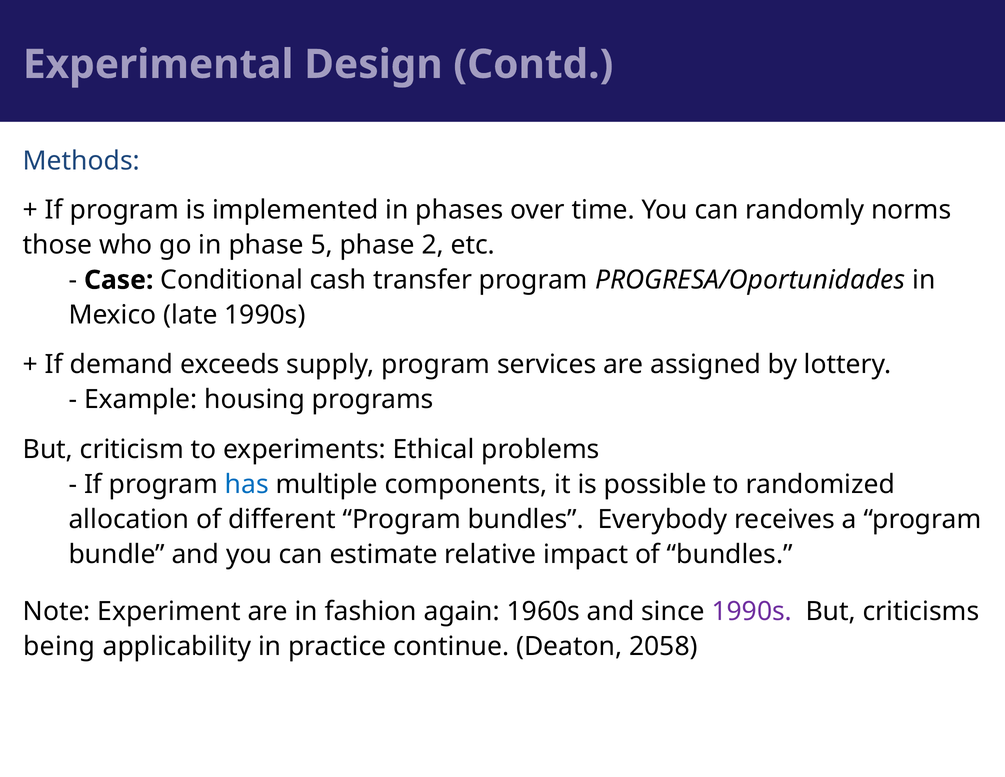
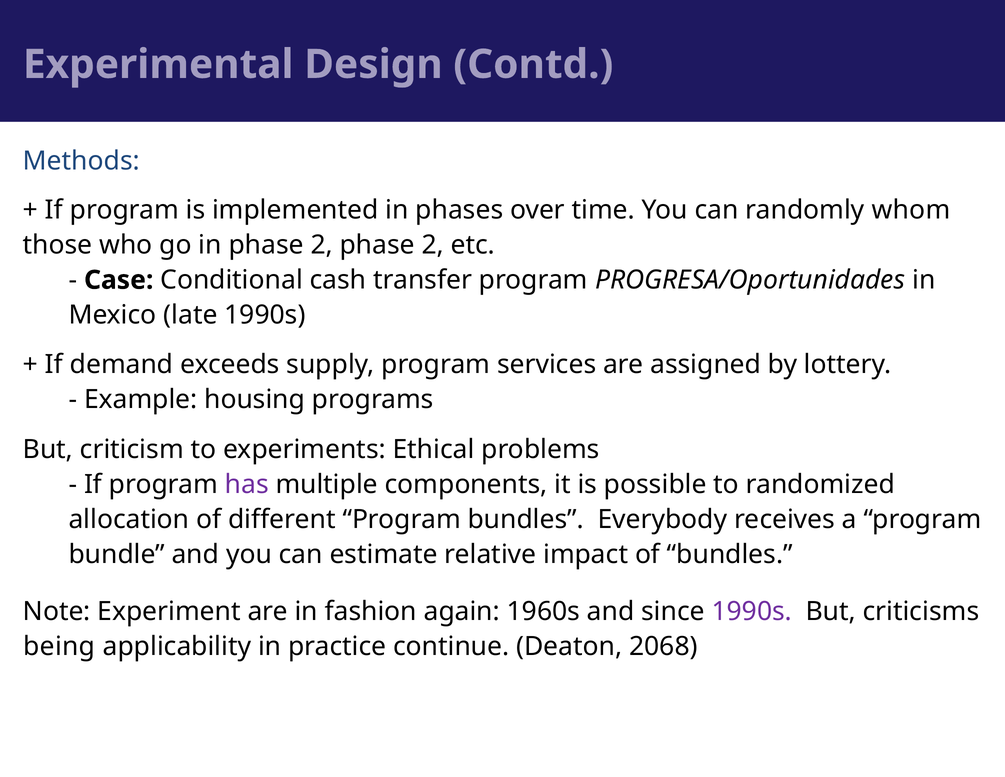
norms: norms -> whom
in phase 5: 5 -> 2
has colour: blue -> purple
2058: 2058 -> 2068
